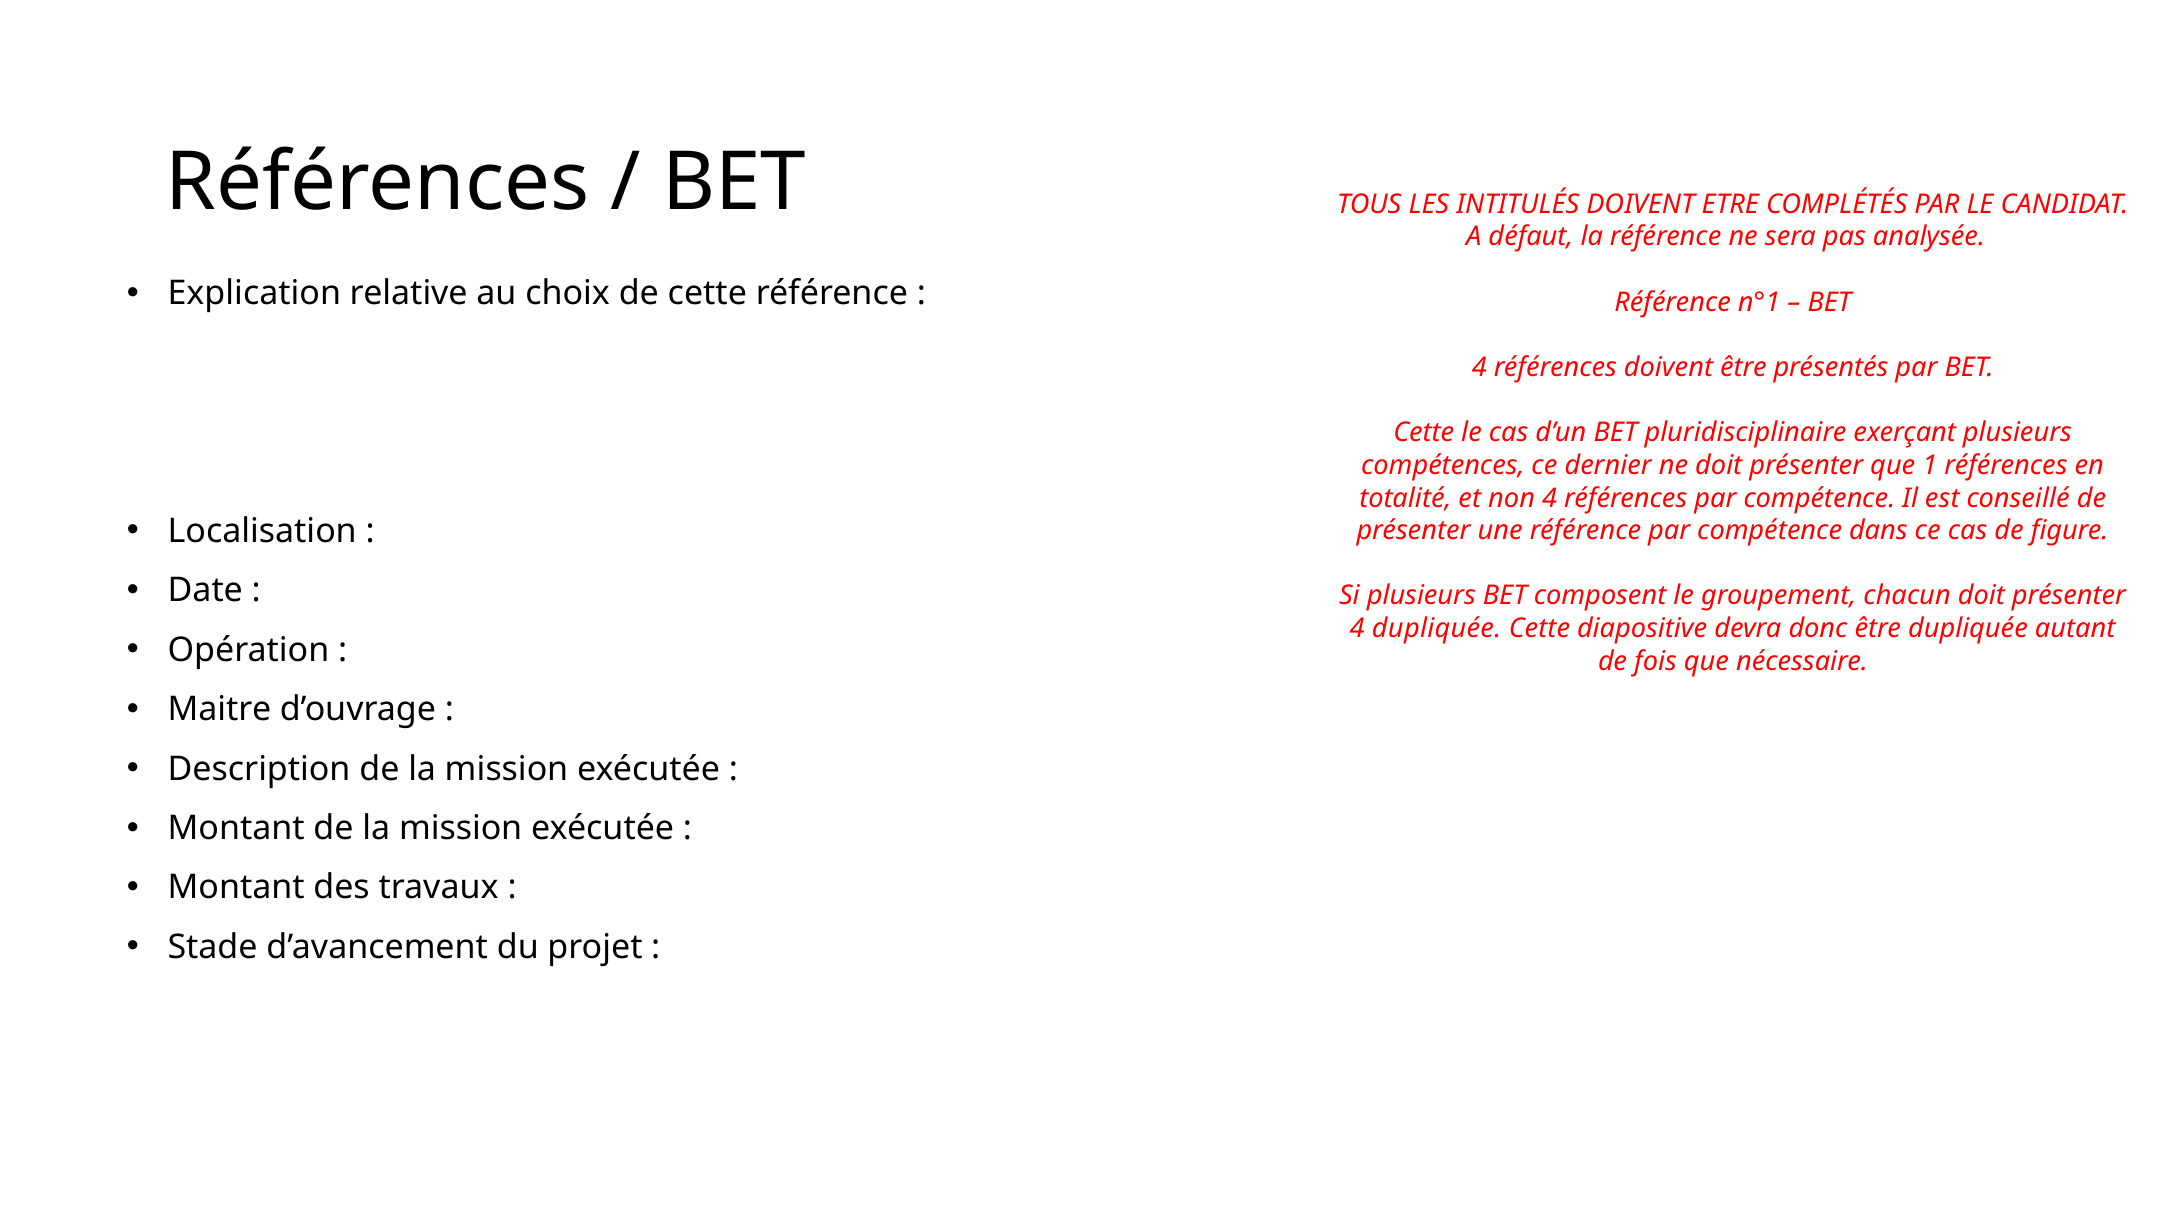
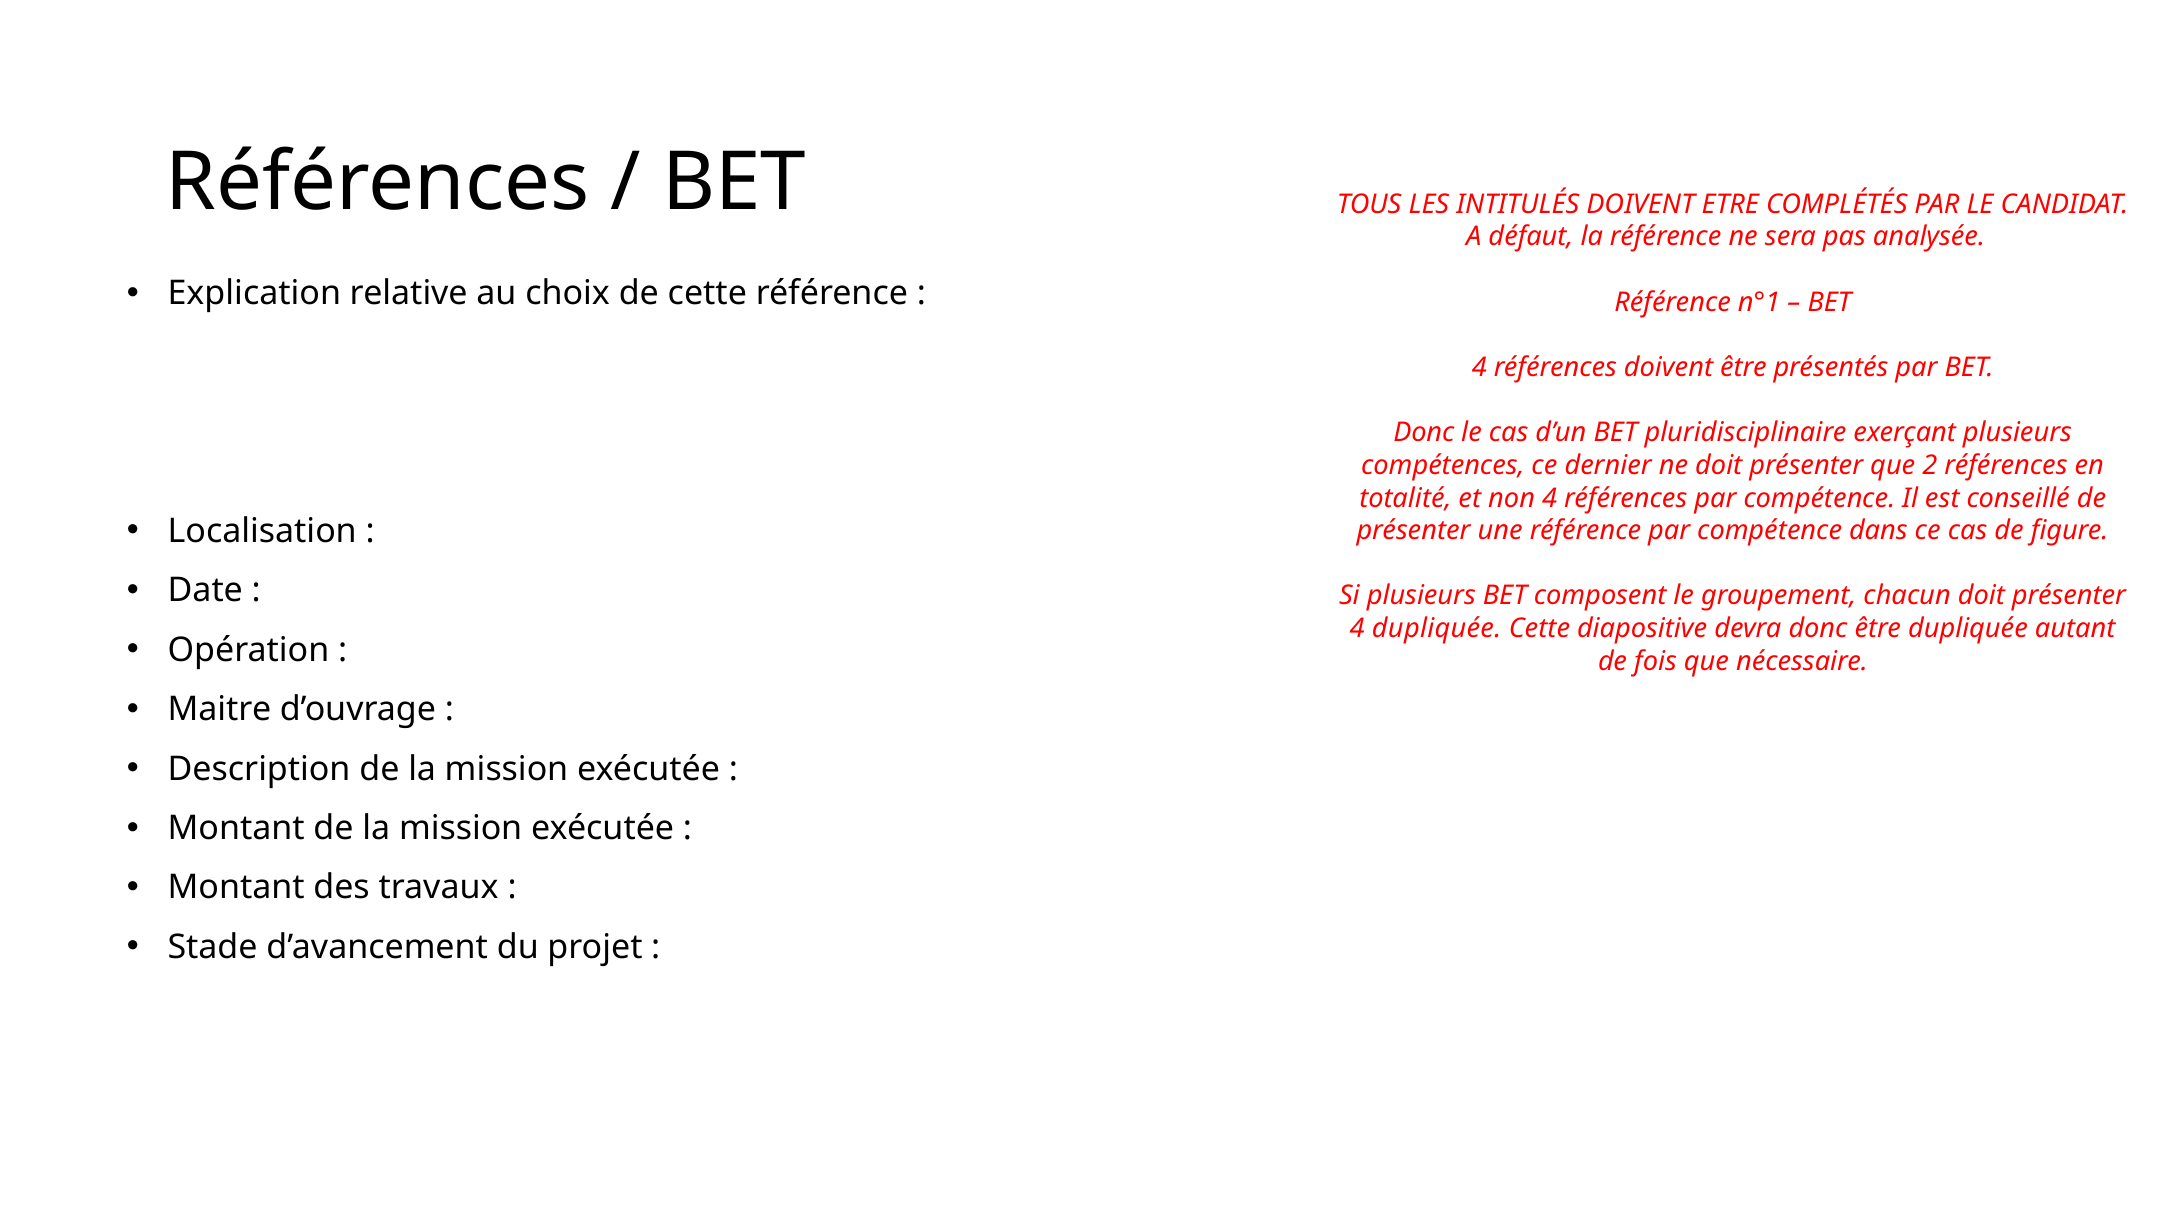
Cette at (1424, 433): Cette -> Donc
1: 1 -> 2
